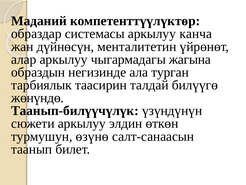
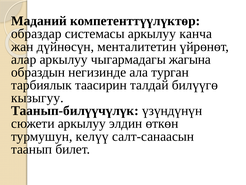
жөнүндө: жөнүндө -> кызыгуу
өзүнө: өзүнө -> келүү
